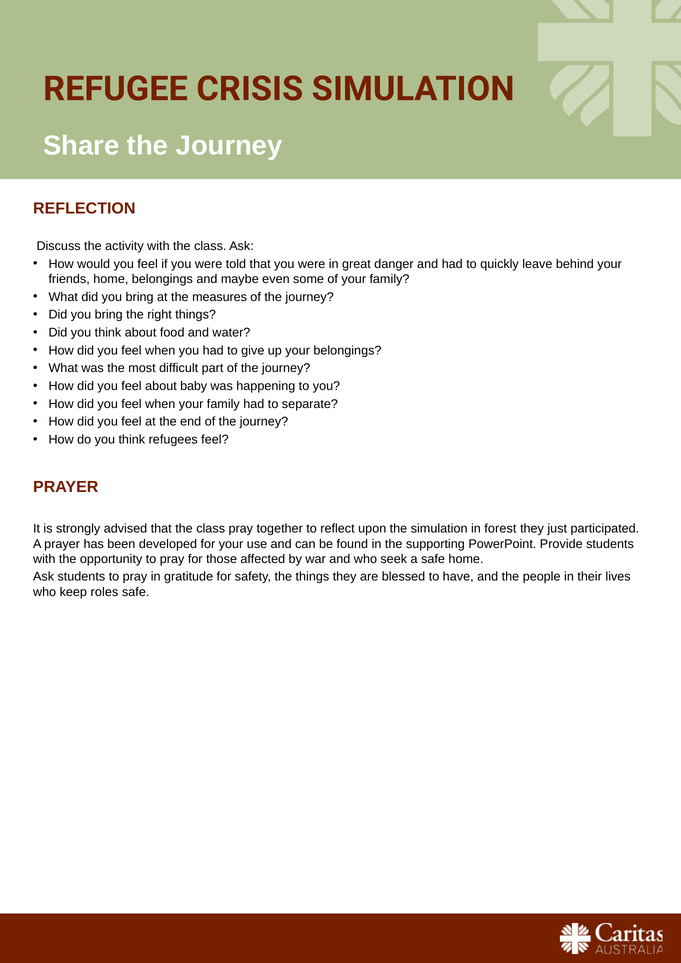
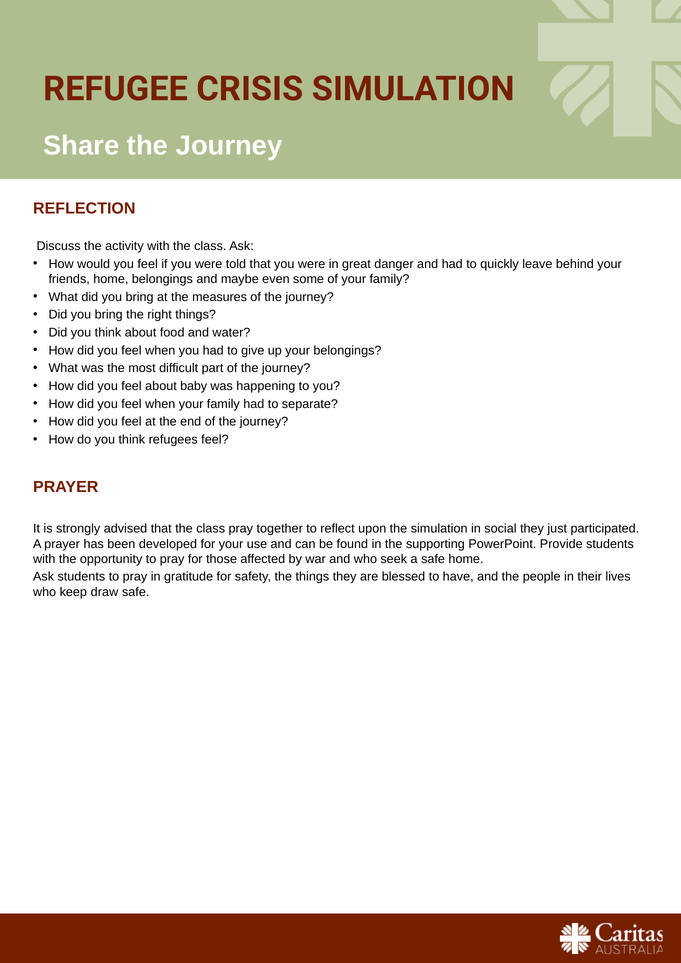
forest: forest -> social
roles: roles -> draw
